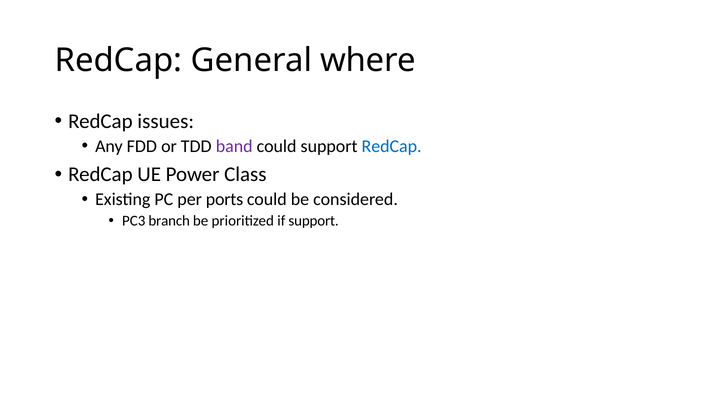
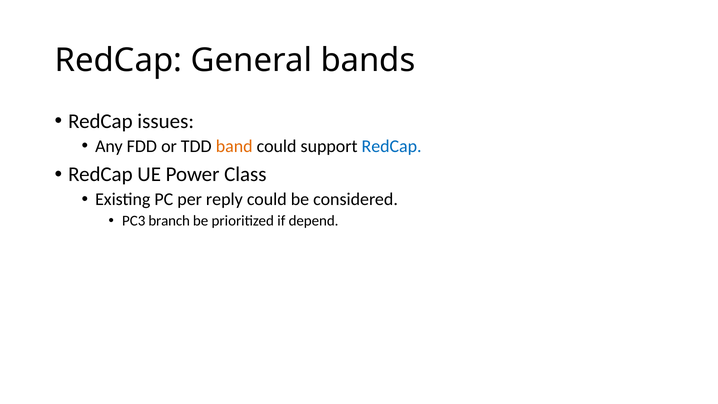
where: where -> bands
band colour: purple -> orange
ports: ports -> reply
if support: support -> depend
